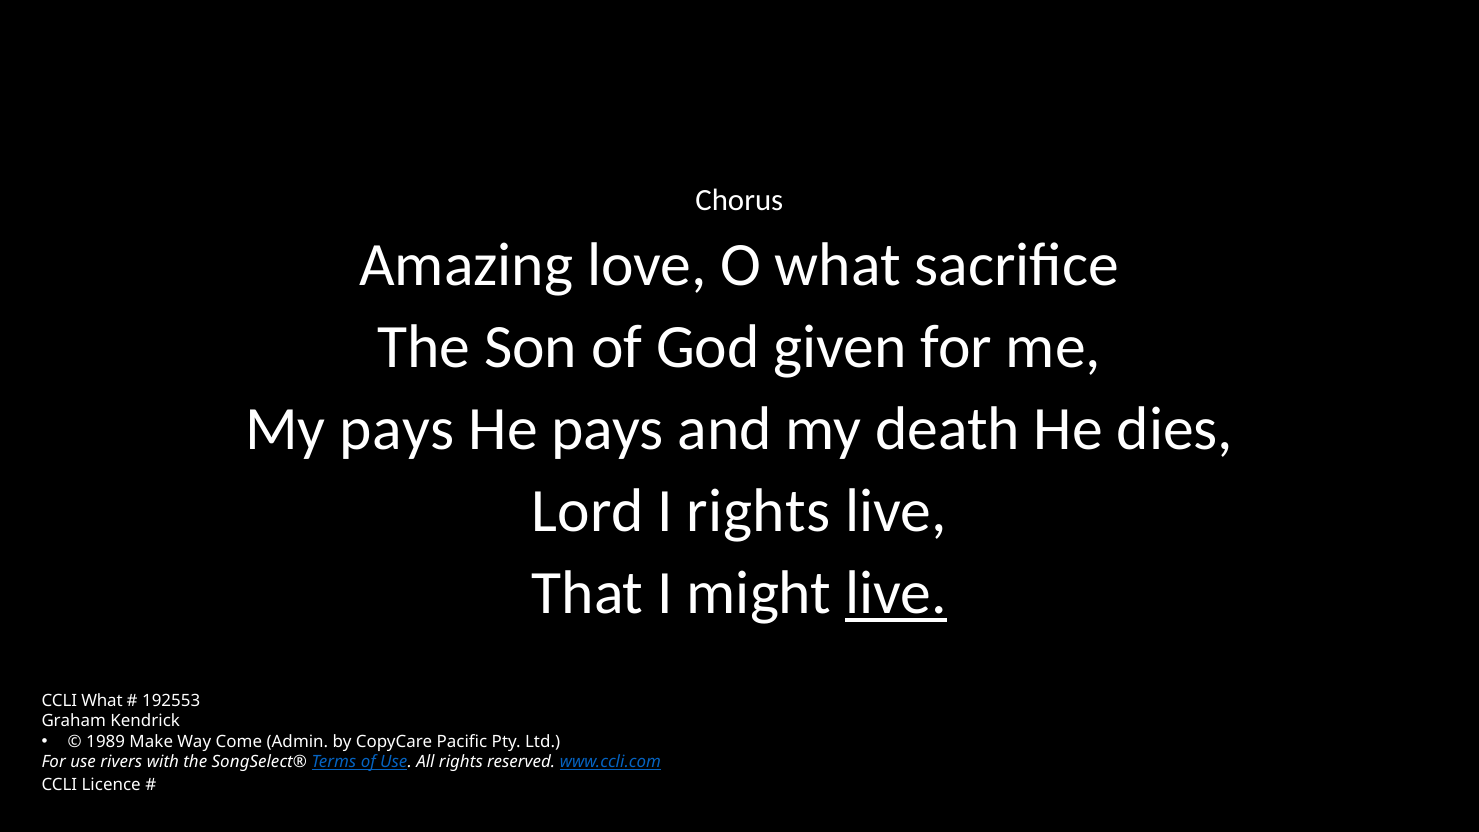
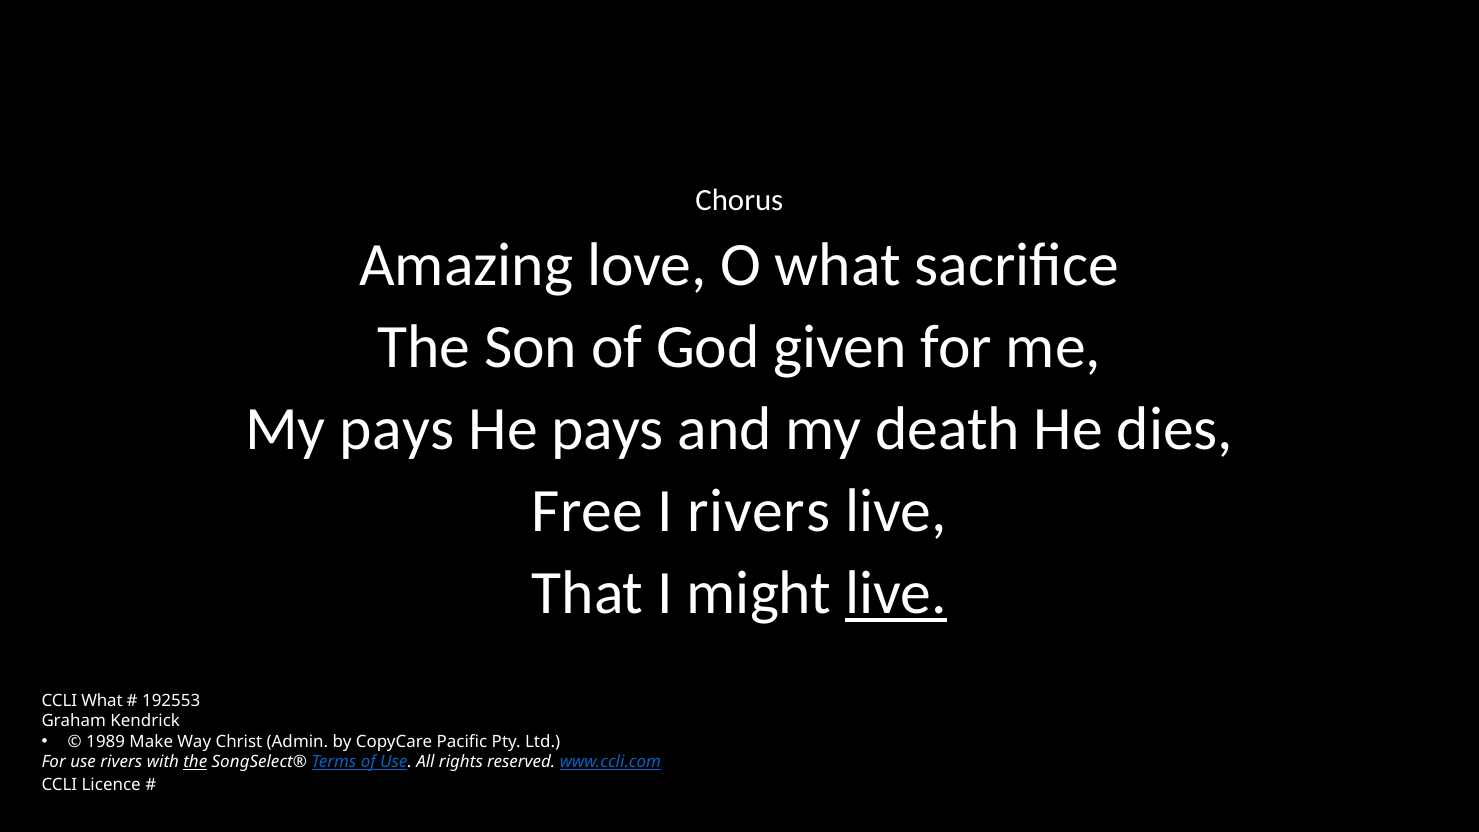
Lord: Lord -> Free
I rights: rights -> rivers
Come: Come -> Christ
the at (195, 762) underline: none -> present
